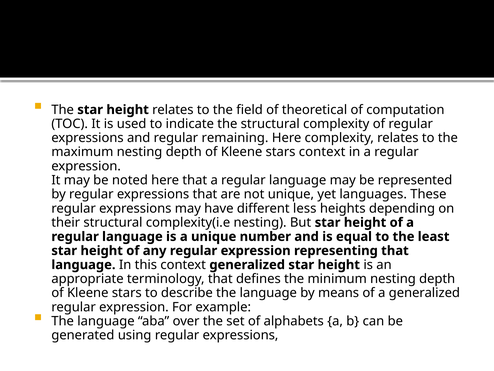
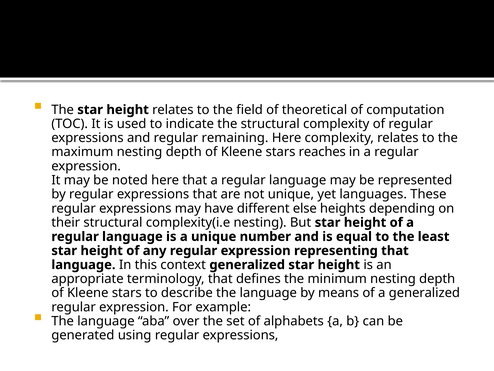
stars context: context -> reaches
less: less -> else
